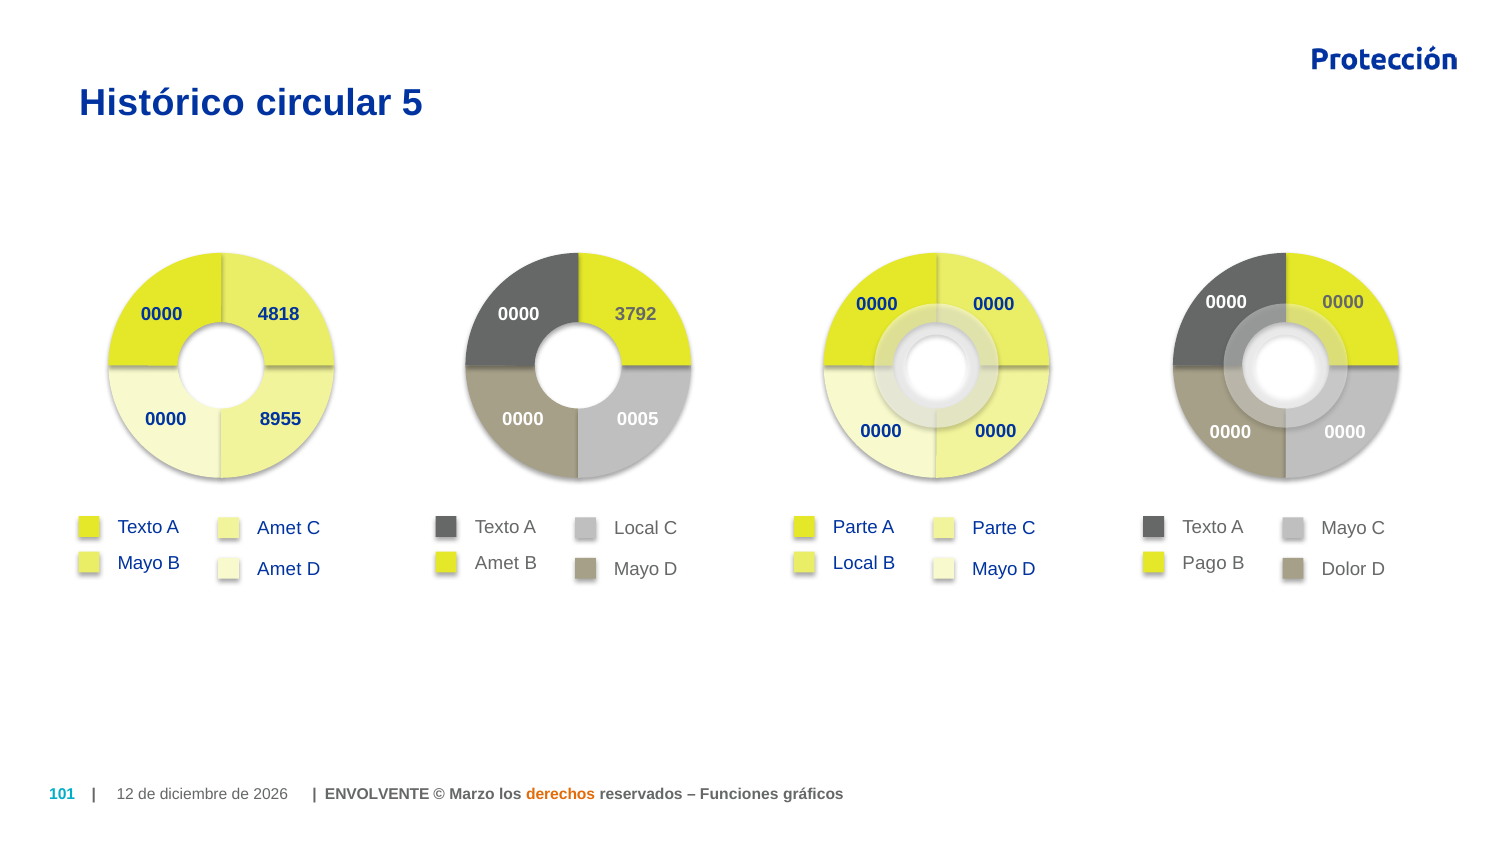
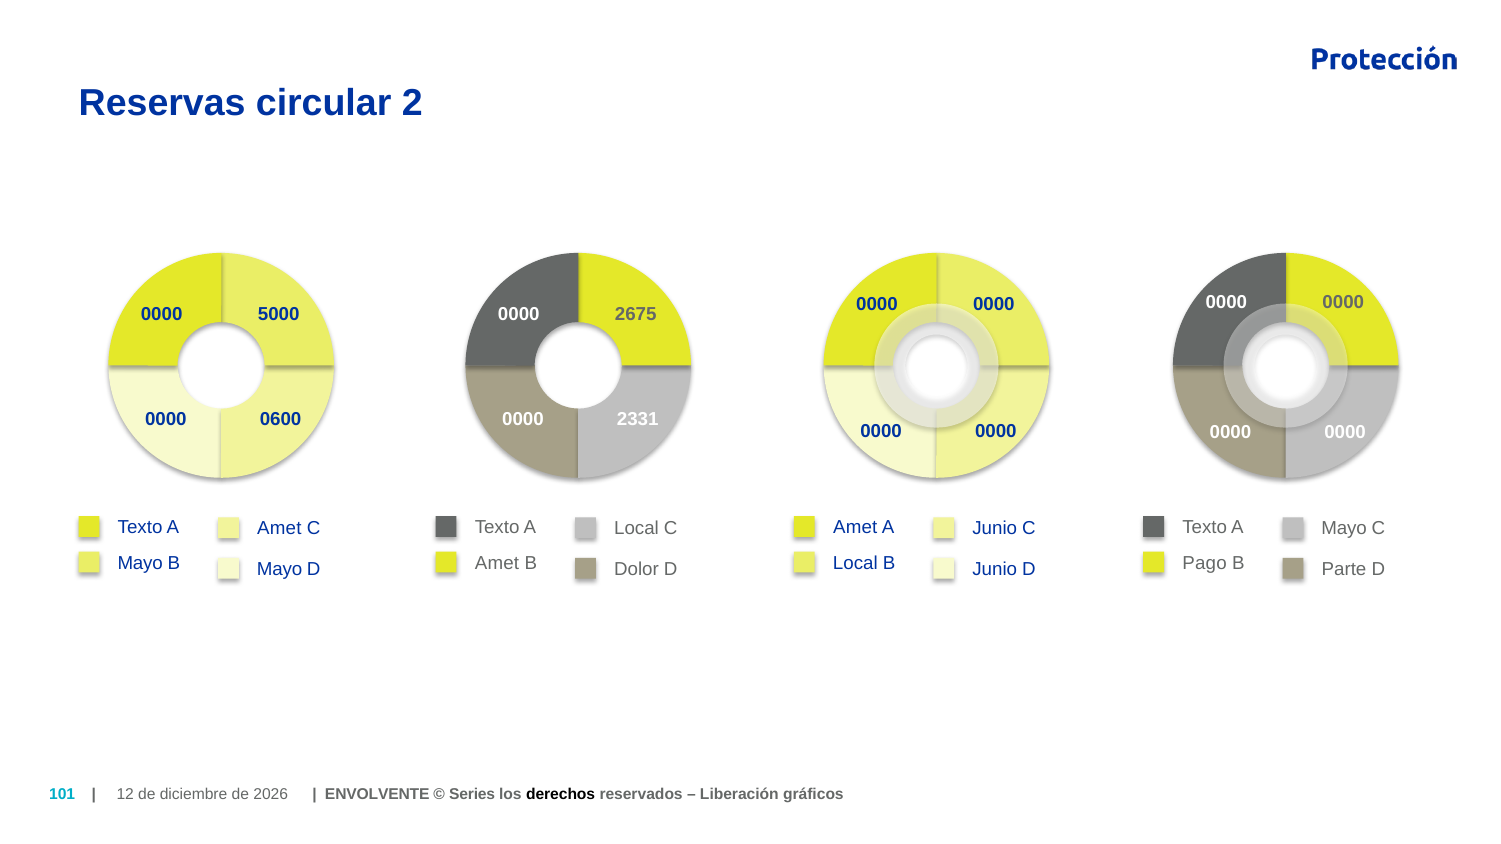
Histórico: Histórico -> Reservas
5: 5 -> 2
4818: 4818 -> 5000
3792: 3792 -> 2675
8955: 8955 -> 0600
0005: 0005 -> 2331
Parte at (855, 528): Parte -> Amet
Parte at (995, 529): Parte -> Junio
Amet at (279, 570): Amet -> Mayo
Mayo at (637, 570): Mayo -> Dolor
Mayo at (995, 570): Mayo -> Junio
Dolor: Dolor -> Parte
Marzo: Marzo -> Series
derechos colour: orange -> black
Funciones: Funciones -> Liberación
